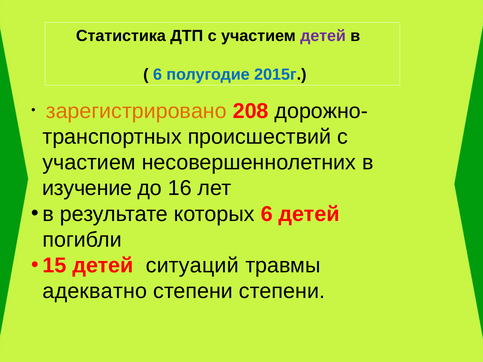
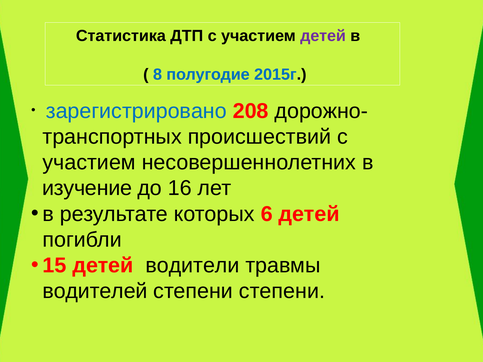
6 at (157, 74): 6 -> 8
зарегистрировано colour: orange -> blue
ситуаций: ситуаций -> водители
адекватно: адекватно -> водителей
